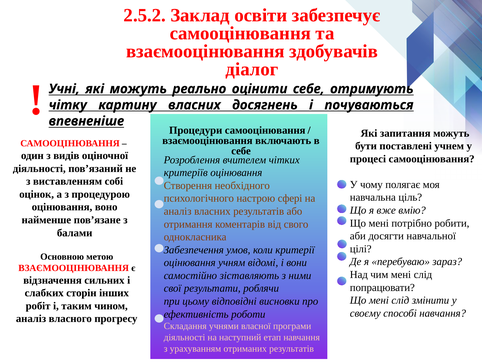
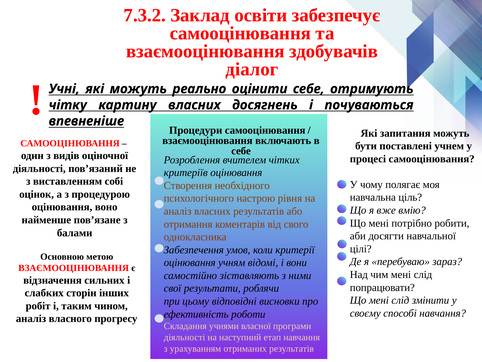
2.5.2: 2.5.2 -> 7.3.2
сфері: сфері -> рівня
